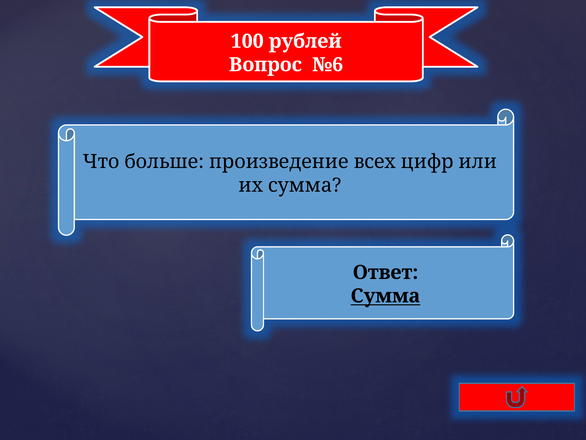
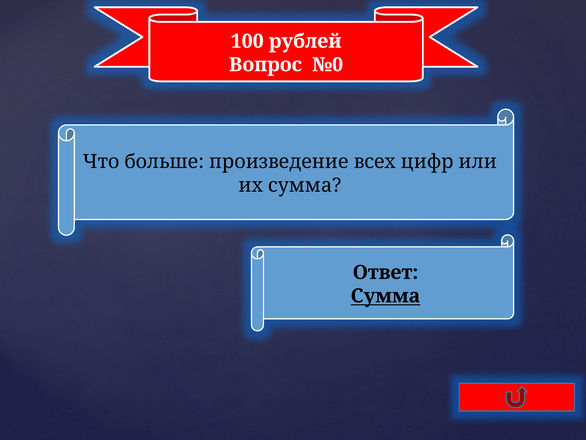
№6: №6 -> №0
